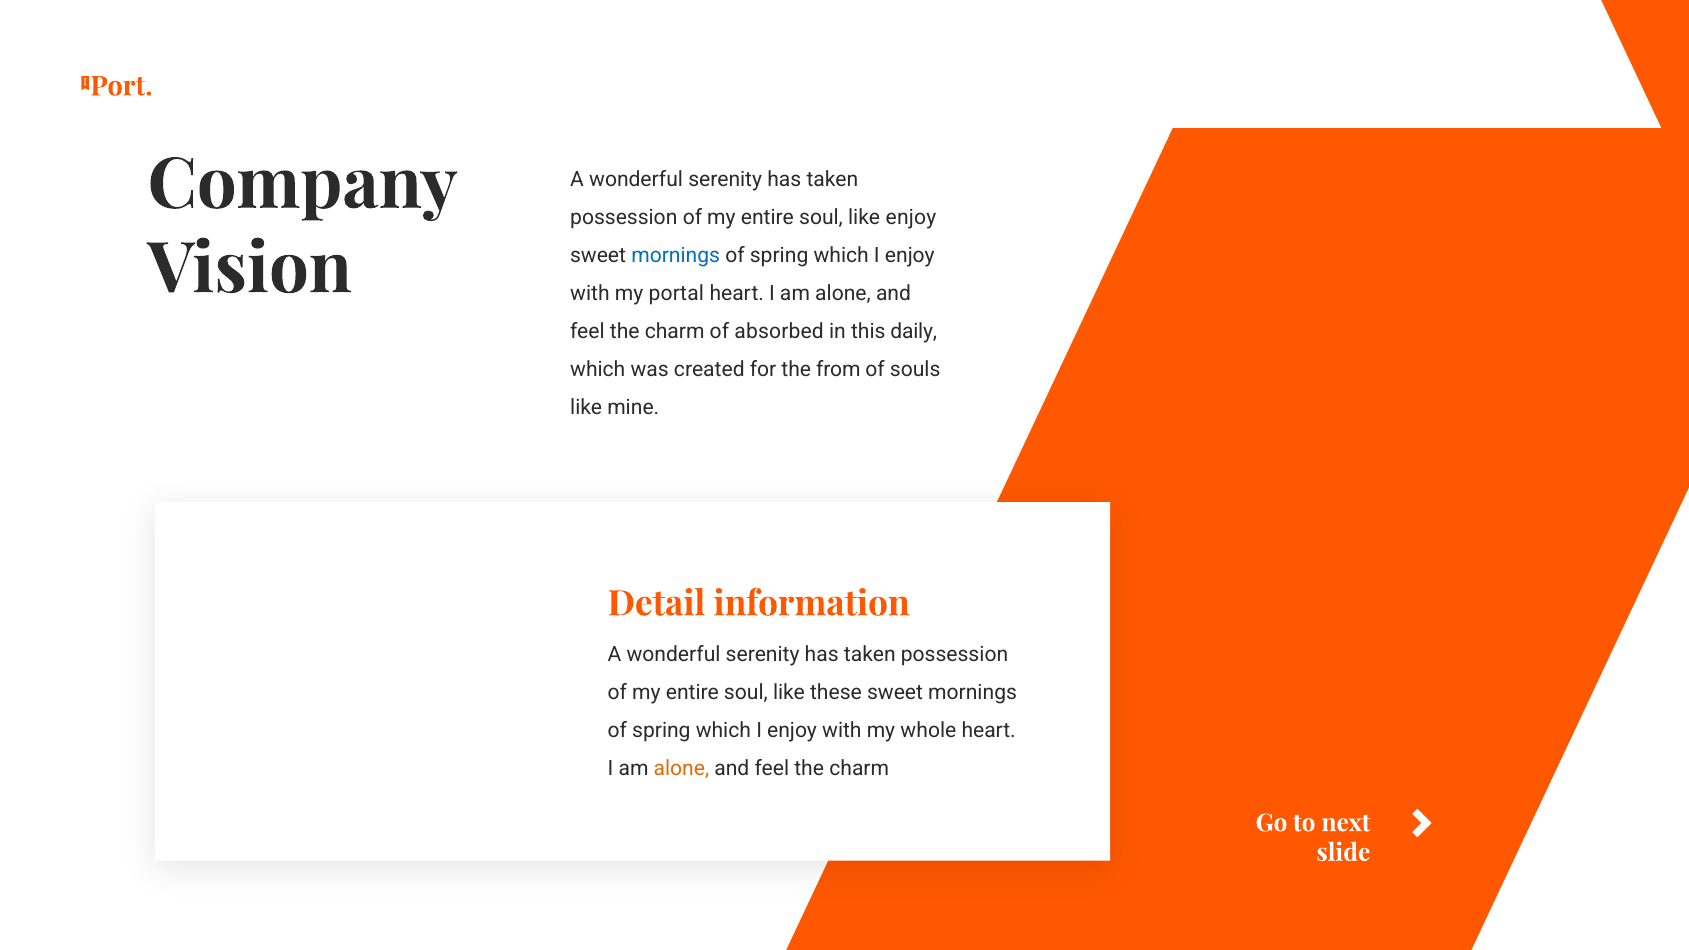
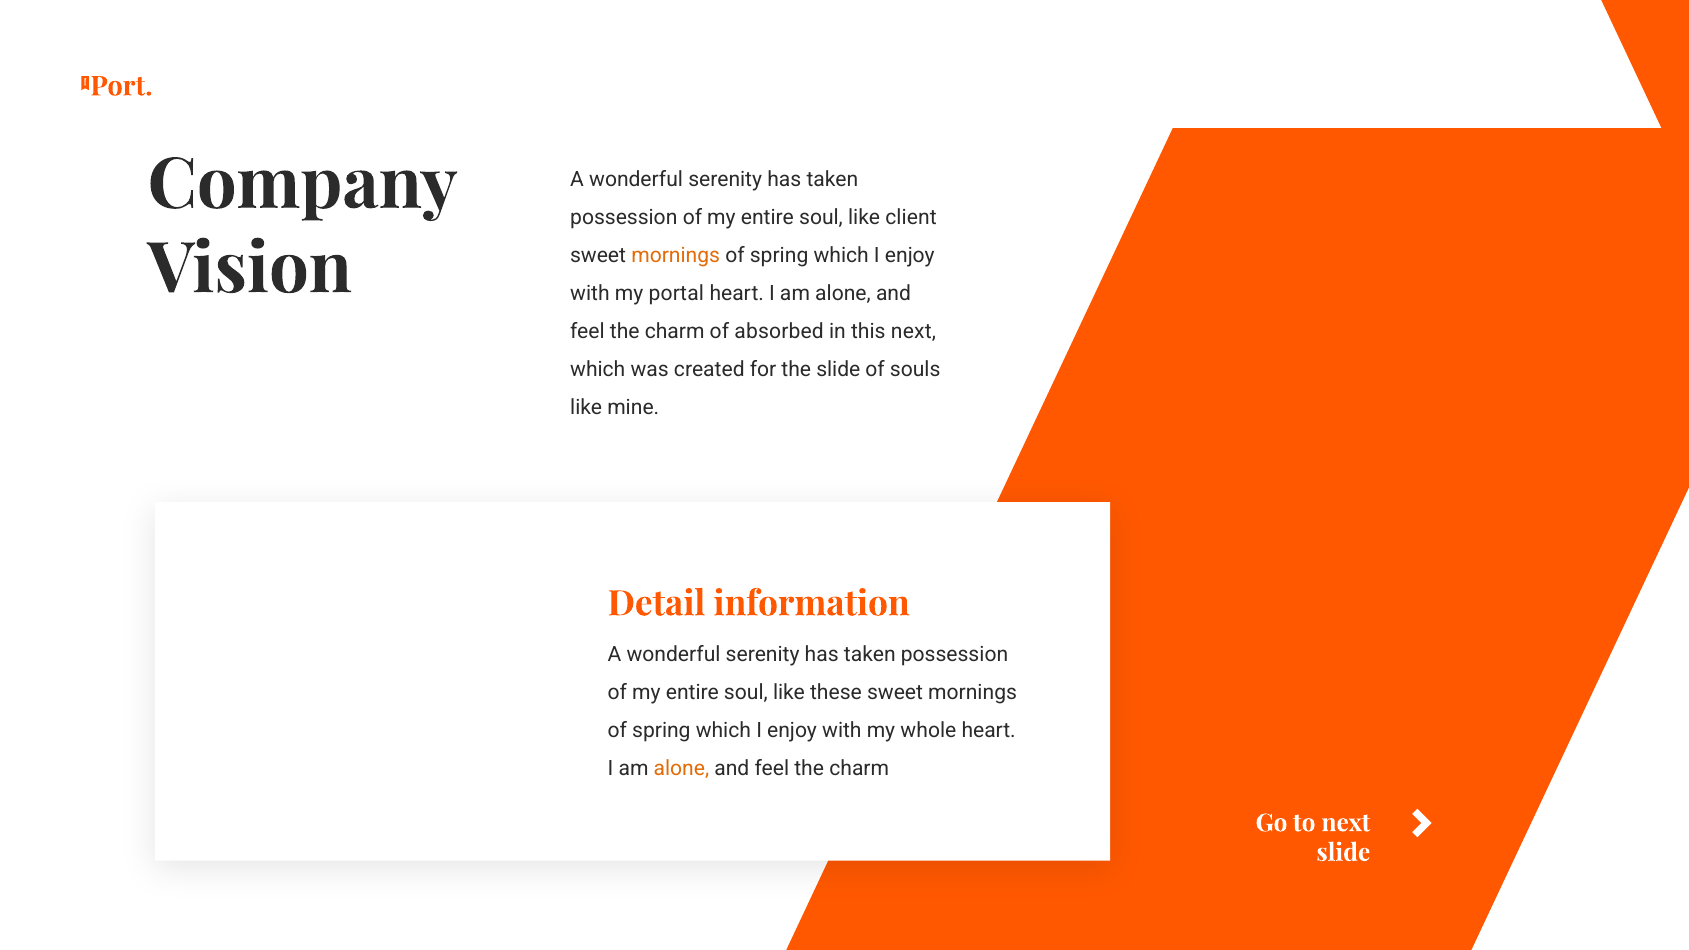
like enjoy: enjoy -> client
mornings at (676, 256) colour: blue -> orange
this daily: daily -> next
the from: from -> slide
